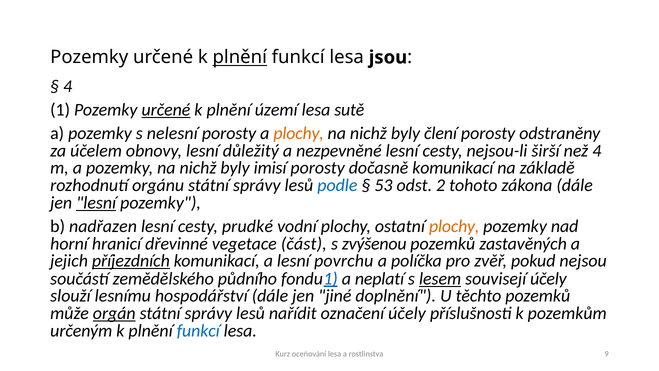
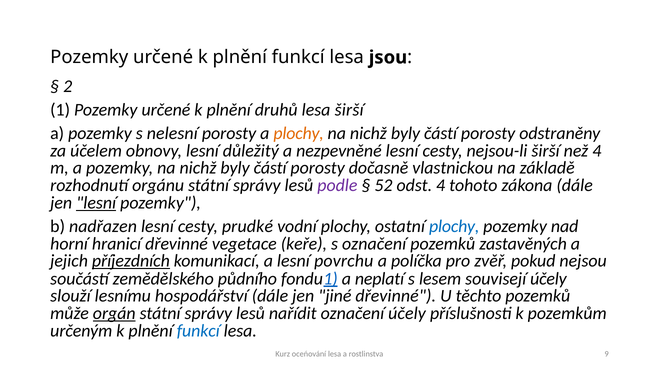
plnění at (240, 57) underline: present -> none
4 at (68, 86): 4 -> 2
určené at (166, 110) underline: present -> none
území: území -> druhů
lesa sutě: sutě -> širší
člení at (441, 133): člení -> částí
imisí at (270, 168): imisí -> částí
dočasně komunikací: komunikací -> vlastnickou
podle colour: blue -> purple
53: 53 -> 52
odst 2: 2 -> 4
plochy at (454, 226) colour: orange -> blue
část: část -> keře
s zvýšenou: zvýšenou -> označení
lesem underline: present -> none
jiné doplnění: doplnění -> dřevinné
